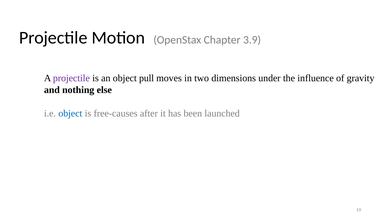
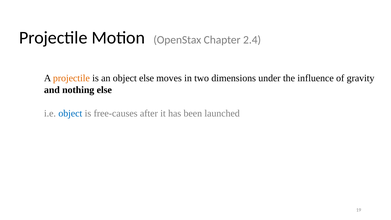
3.9: 3.9 -> 2.4
projectile at (71, 78) colour: purple -> orange
object pull: pull -> else
